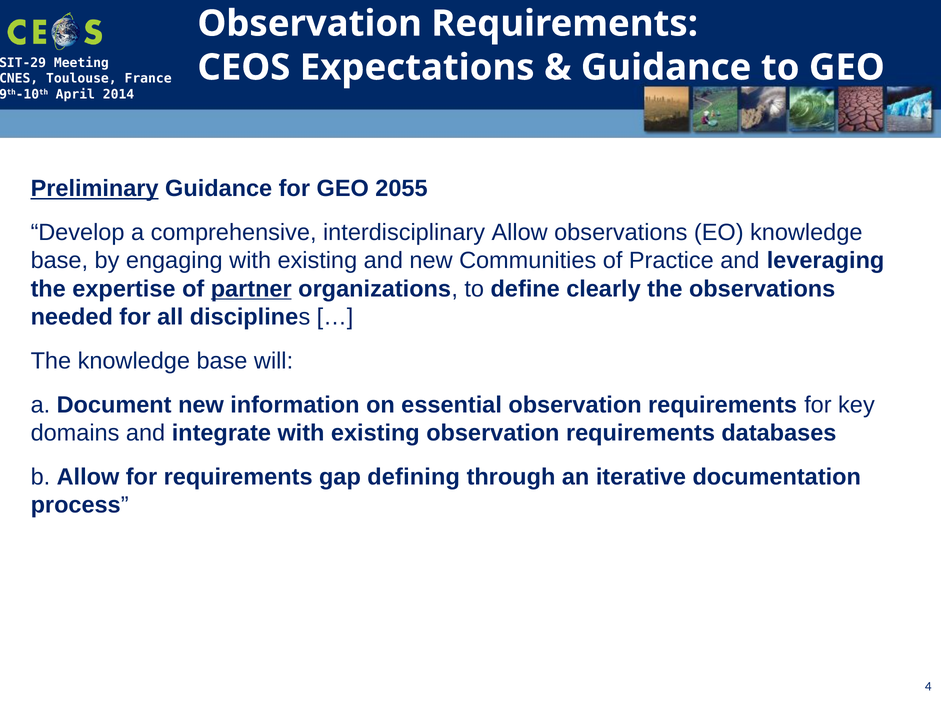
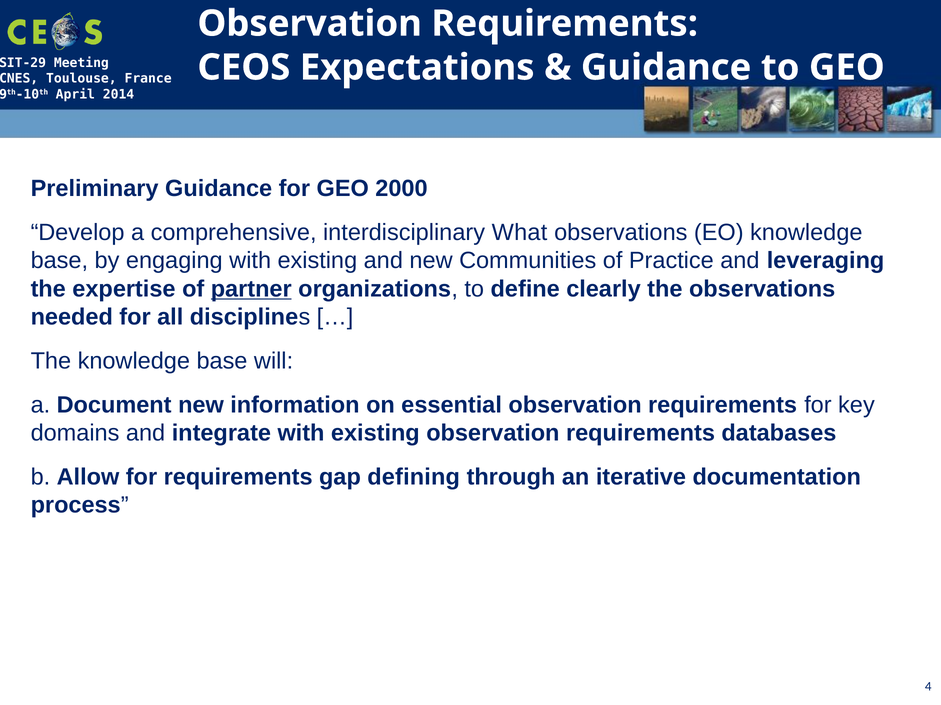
Preliminary underline: present -> none
2055: 2055 -> 2000
interdisciplinary Allow: Allow -> What
